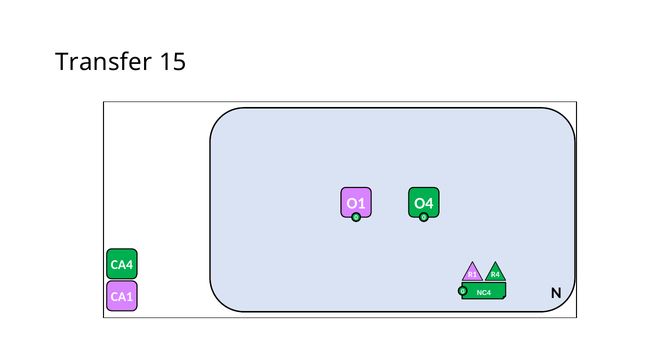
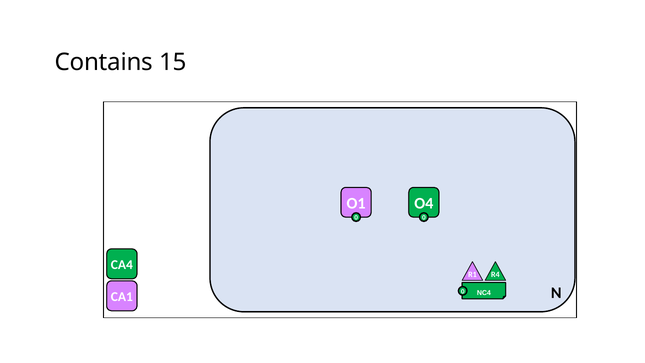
Transfer: Transfer -> Contains
